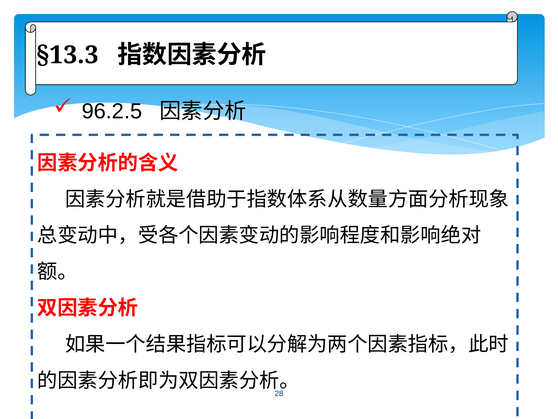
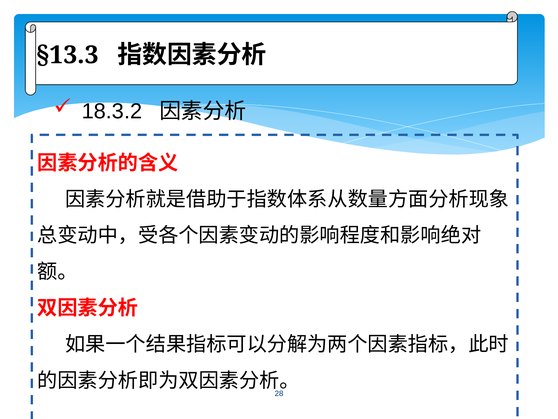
96.2.5: 96.2.5 -> 18.3.2
